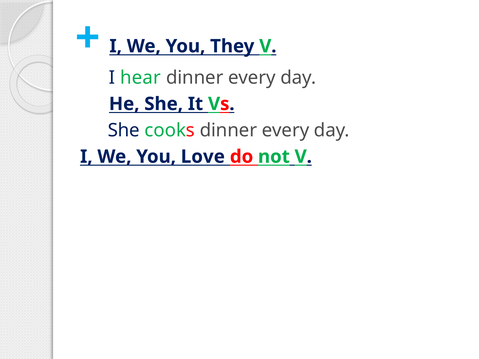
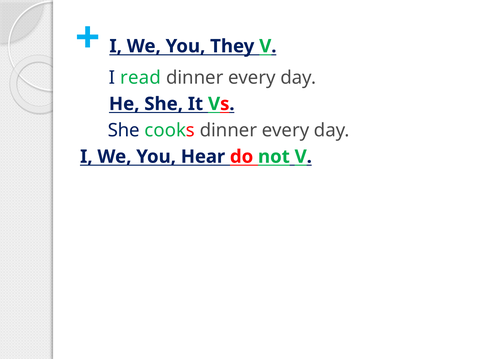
hear: hear -> read
Love: Love -> Hear
